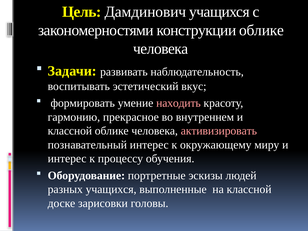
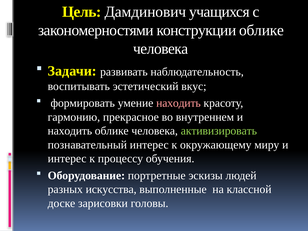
классной at (70, 131): классной -> находить
активизировать colour: pink -> light green
разных учащихся: учащихся -> искусства
